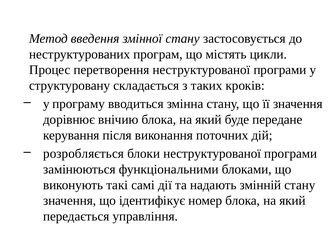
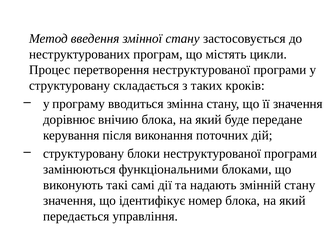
розробляється at (84, 154): розробляється -> структуровану
